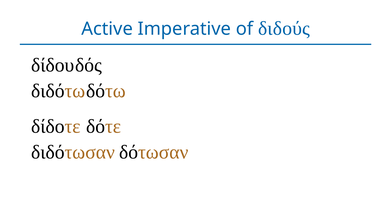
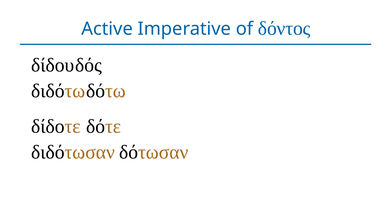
διδούς: διδούς -> δόντος
